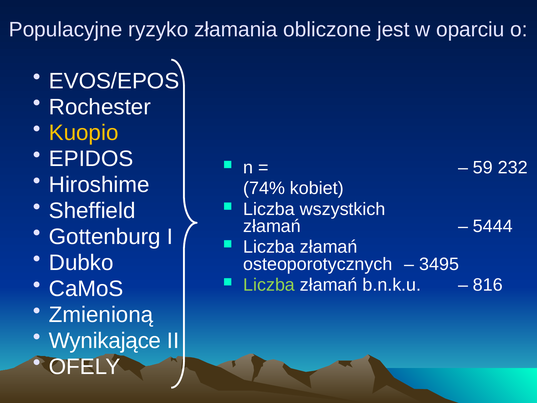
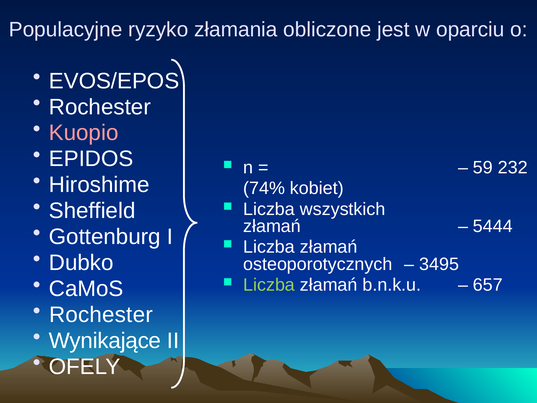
Kuopio colour: yellow -> pink
816: 816 -> 657
Zmienioną at (101, 315): Zmienioną -> Rochester
